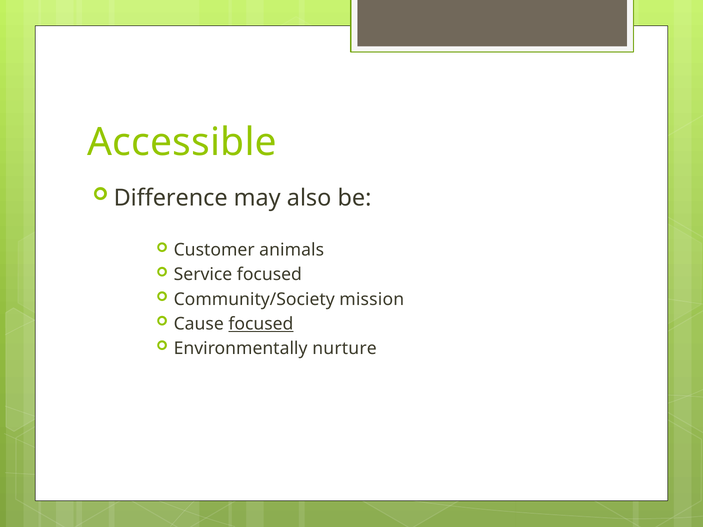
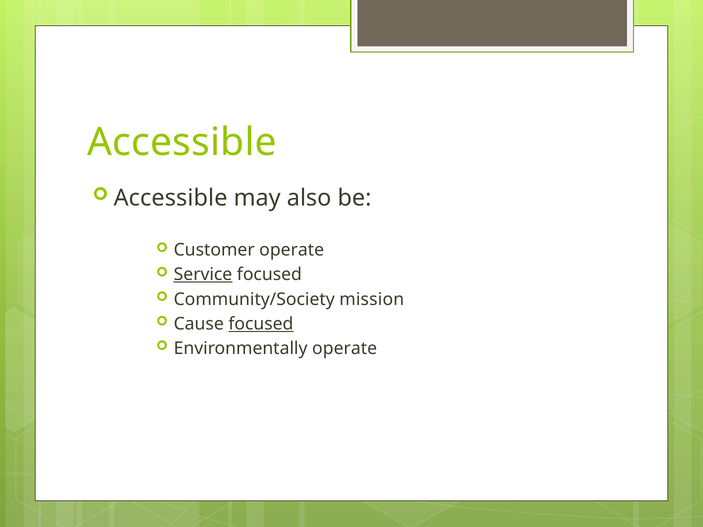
Difference at (171, 198): Difference -> Accessible
Customer animals: animals -> operate
Service underline: none -> present
Environmentally nurture: nurture -> operate
